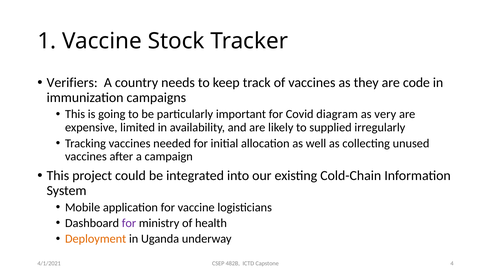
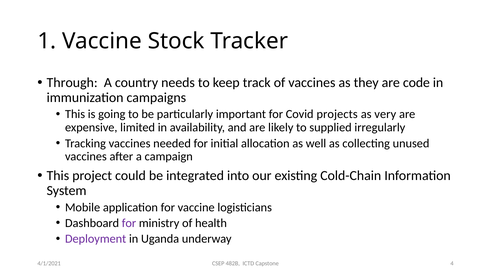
Verifiers: Verifiers -> Through
diagram: diagram -> projects
Deployment colour: orange -> purple
